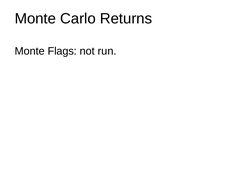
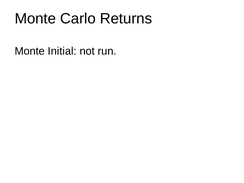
Flags: Flags -> Initial
